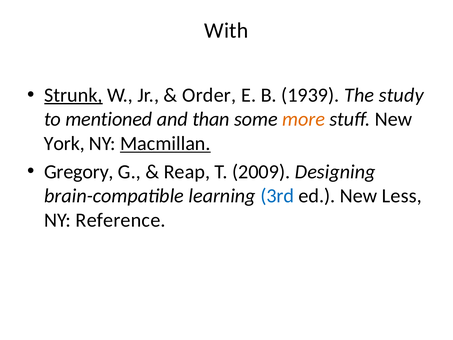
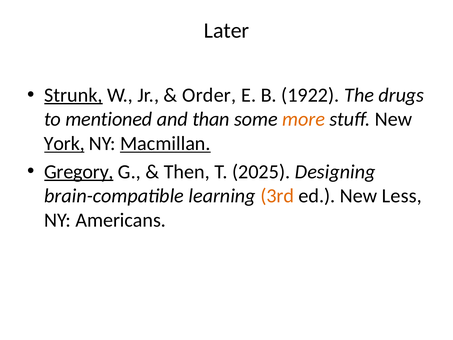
With: With -> Later
1939: 1939 -> 1922
study: study -> drugs
York underline: none -> present
Gregory underline: none -> present
Reap: Reap -> Then
2009: 2009 -> 2025
3rd colour: blue -> orange
Reference: Reference -> Americans
